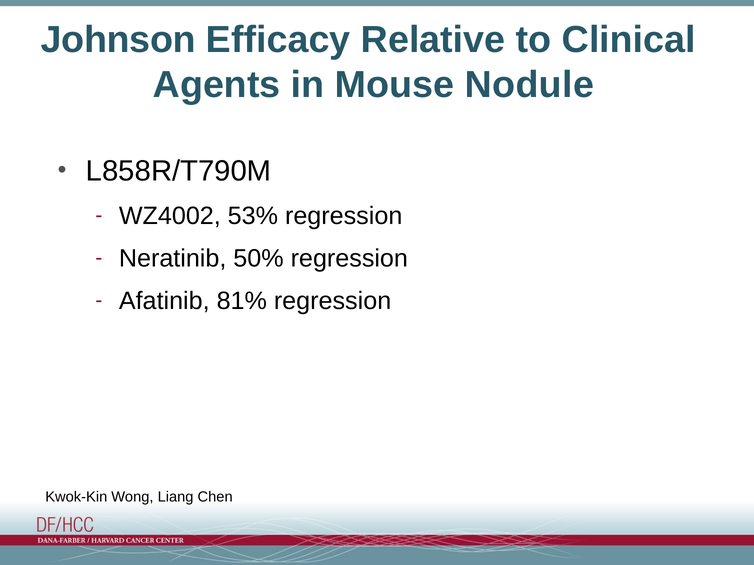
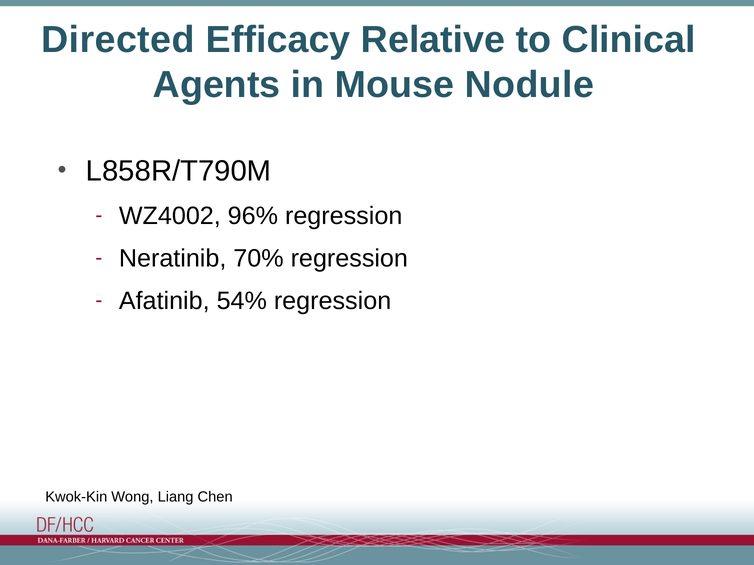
Johnson: Johnson -> Directed
53%: 53% -> 96%
50%: 50% -> 70%
81%: 81% -> 54%
